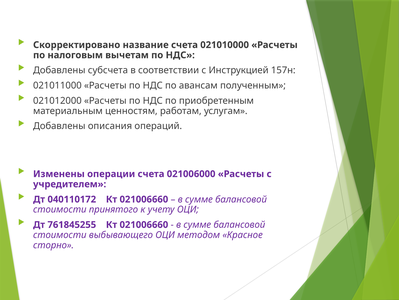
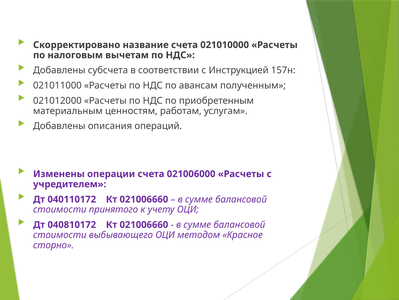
761845255: 761845255 -> 040810172
